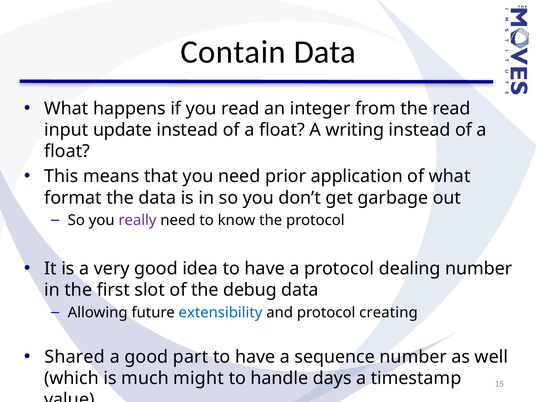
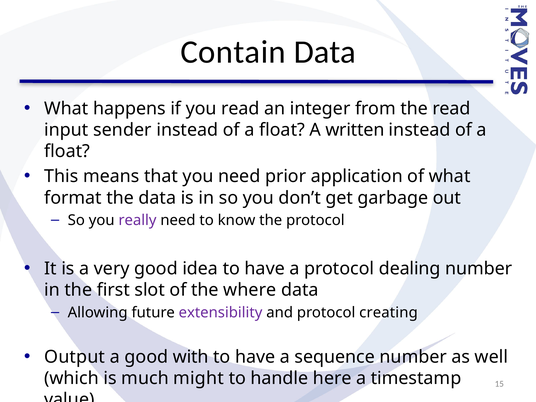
update: update -> sender
writing: writing -> written
debug: debug -> where
extensibility colour: blue -> purple
Shared: Shared -> Output
part: part -> with
days: days -> here
